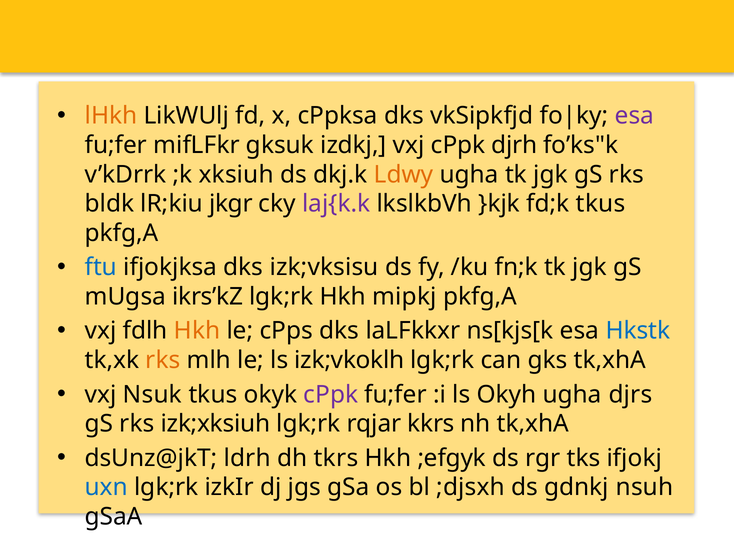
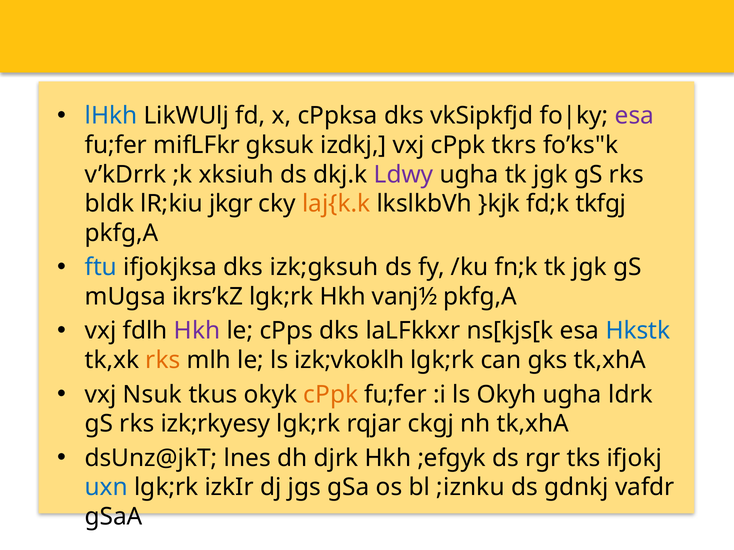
lHkh colour: orange -> blue
djrh: djrh -> tkrs
Ldwy colour: orange -> purple
laj{k.k colour: purple -> orange
fd;k tkus: tkus -> tkfgj
izk;vksisu: izk;vksisu -> izk;gksuh
mipkj: mipkj -> vanj½
Hkh at (197, 331) colour: orange -> purple
cPpk at (331, 395) colour: purple -> orange
djrs: djrs -> ldrk
izk;xksiuh: izk;xksiuh -> izk;rkyesy
kkrs: kkrs -> ckgj
ldrh: ldrh -> lnes
tkrs: tkrs -> djrk
;djsxh: ;djsxh -> ;iznku
nsuh: nsuh -> vafdr
